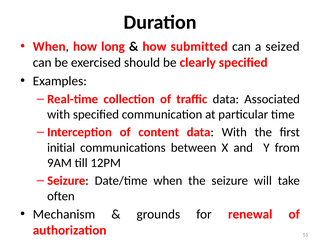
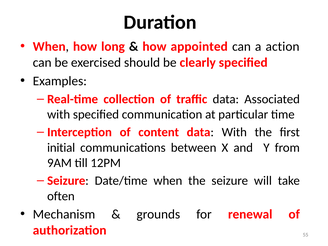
submitted: submitted -> appointed
seized: seized -> action
